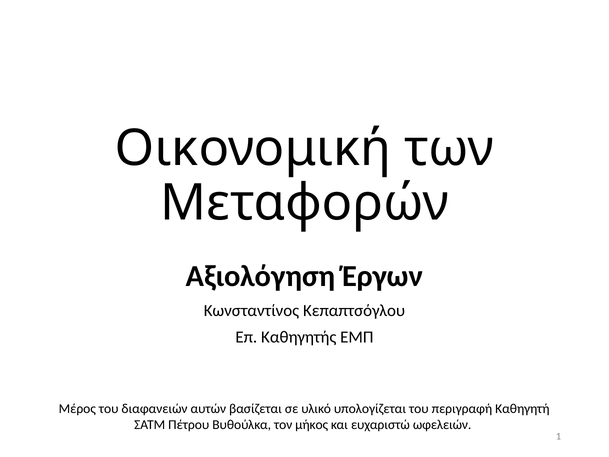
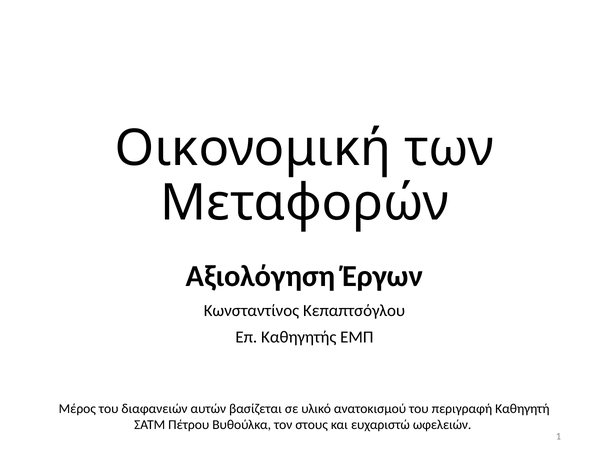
υπολογίζεται: υπολογίζεται -> ανατοκισμού
μήκος: μήκος -> στους
